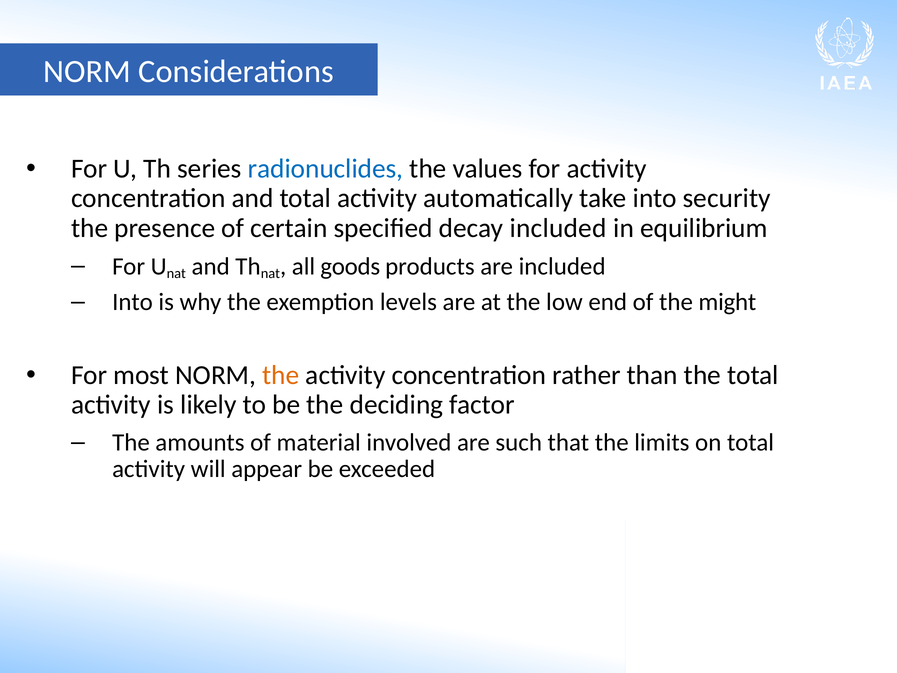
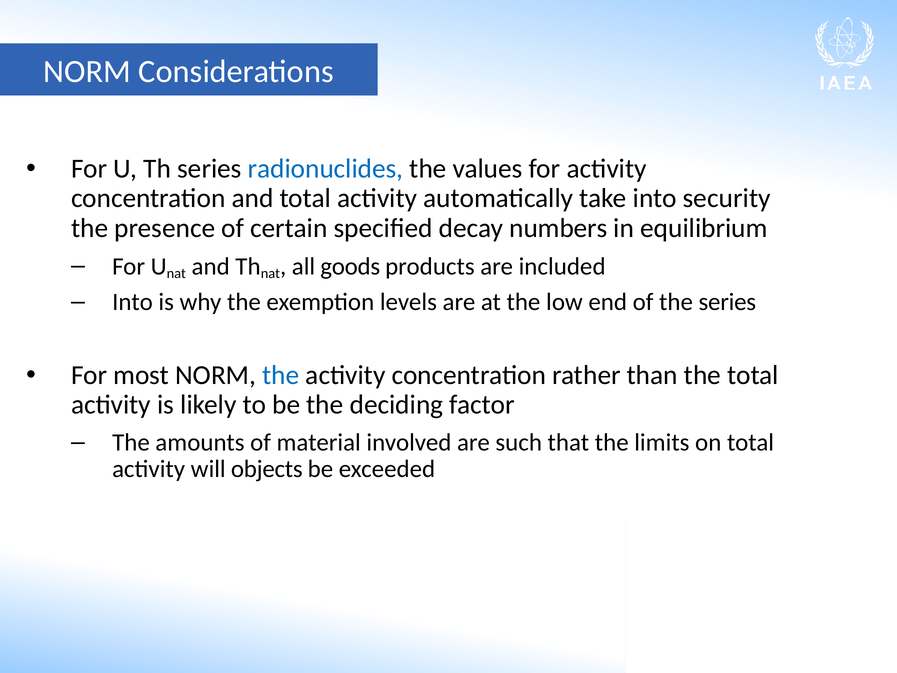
decay included: included -> numbers
the might: might -> series
the at (281, 375) colour: orange -> blue
appear: appear -> objects
